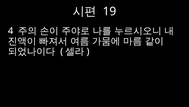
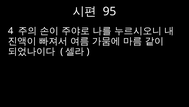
19: 19 -> 95
